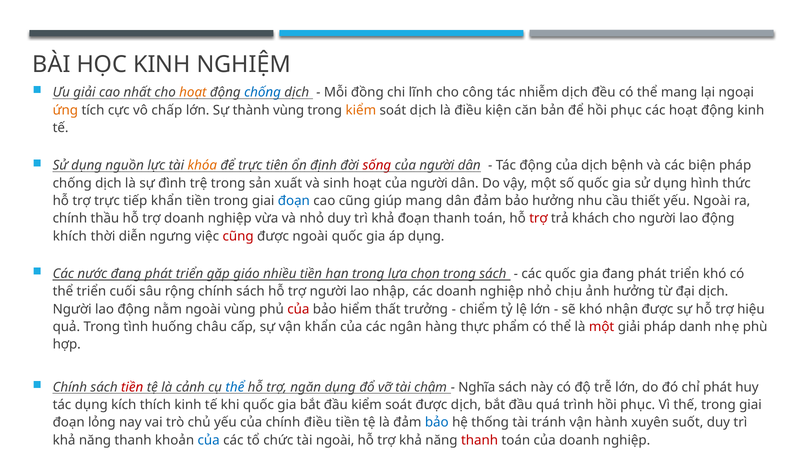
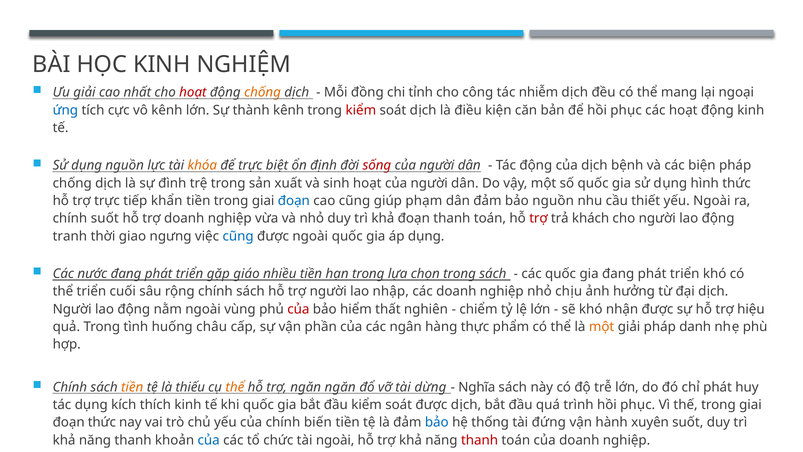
hoạt at (193, 92) colour: orange -> red
chống at (263, 92) colour: blue -> orange
lĩnh: lĩnh -> tỉnh
ứng colour: orange -> blue
vô chấp: chấp -> kênh
thành vùng: vùng -> kênh
kiểm at (361, 110) colour: orange -> red
tiên: tiên -> biệt
giúp mang: mang -> phạm
bảo hưởng: hưởng -> nguồn
chính thầu: thầu -> suốt
khích: khích -> tranh
diễn: diễn -> giao
cũng at (238, 236) colour: red -> blue
trưởng: trưởng -> nghiên
vận khẩn: khẩn -> phần
một at (602, 327) colour: red -> orange
tiền at (132, 387) colour: red -> orange
cảnh: cảnh -> thiếu
thể at (235, 387) colour: blue -> orange
ngăn dụng: dụng -> ngăn
chậm: chậm -> dừng
đoạn lỏng: lỏng -> thức
chính điều: điều -> biến
tránh: tránh -> đứng
